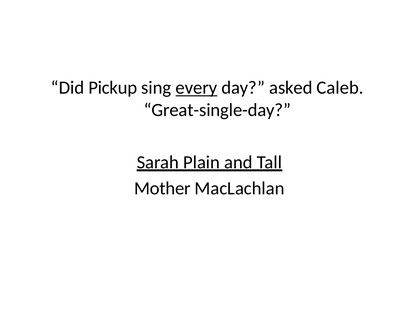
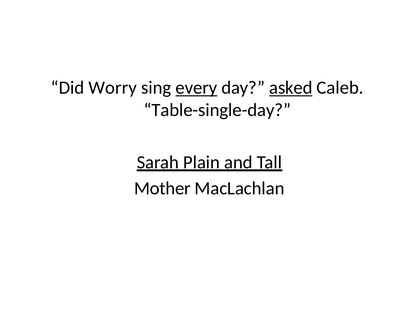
Pickup: Pickup -> Worry
asked underline: none -> present
Great-single-day: Great-single-day -> Table-single-day
